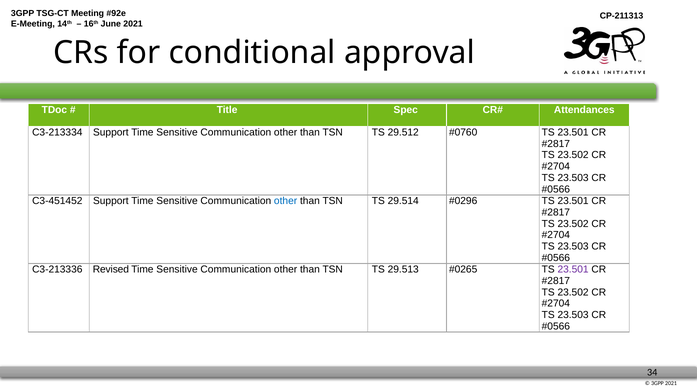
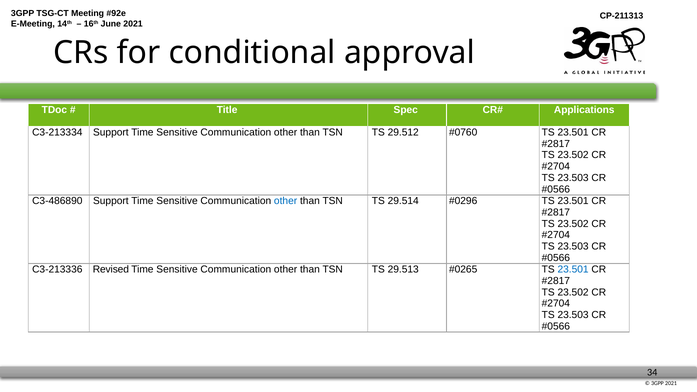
Attendances: Attendances -> Applications
C3-451452: C3-451452 -> C3-486890
23.501 at (573, 269) colour: purple -> blue
